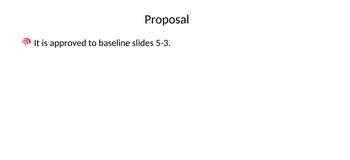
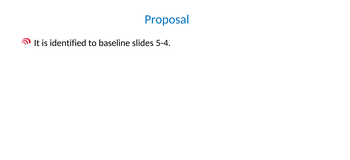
Proposal colour: black -> blue
approved: approved -> identified
5-3: 5-3 -> 5-4
